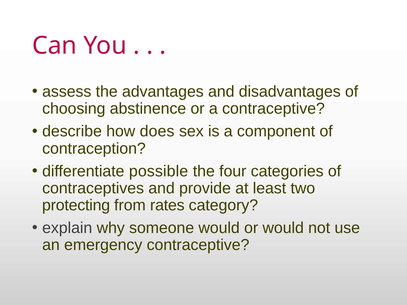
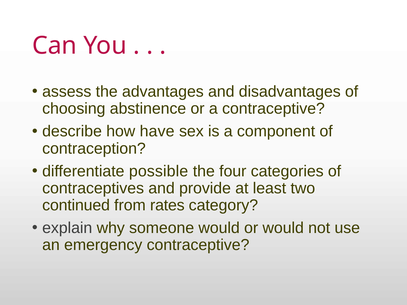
does: does -> have
protecting: protecting -> continued
